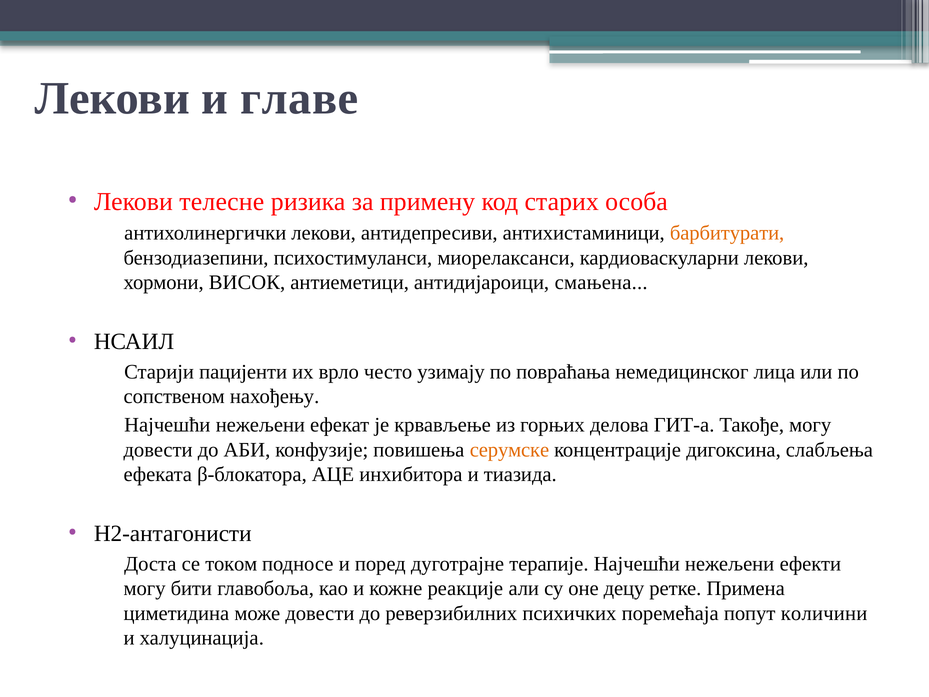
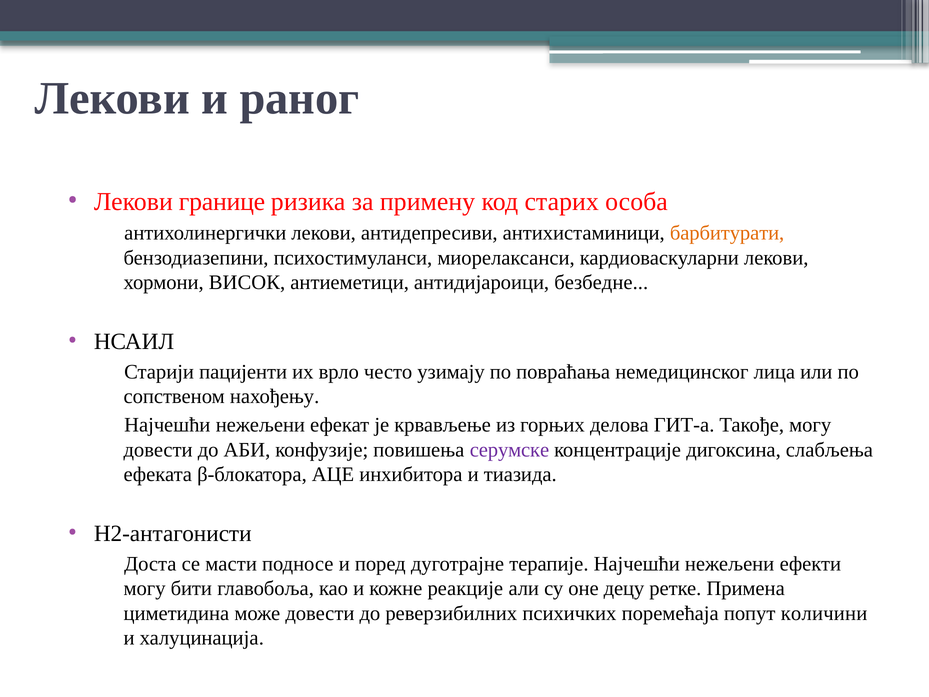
главе: главе -> раног
телесне: телесне -> границе
смањена: смањена -> безбедне
серумске colour: orange -> purple
током: током -> масти
